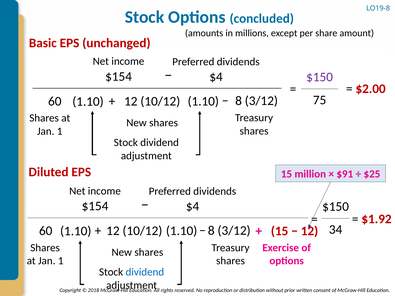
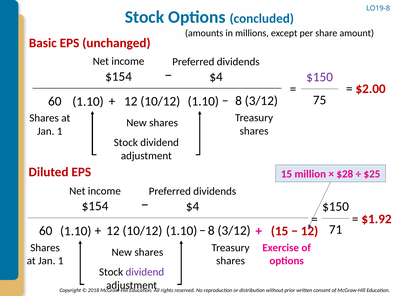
$91: $91 -> $28
34: 34 -> 71
dividend at (145, 272) colour: blue -> purple
